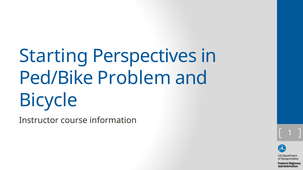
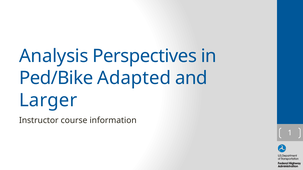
Starting: Starting -> Analysis
Problem: Problem -> Adapted
Bicycle: Bicycle -> Larger
